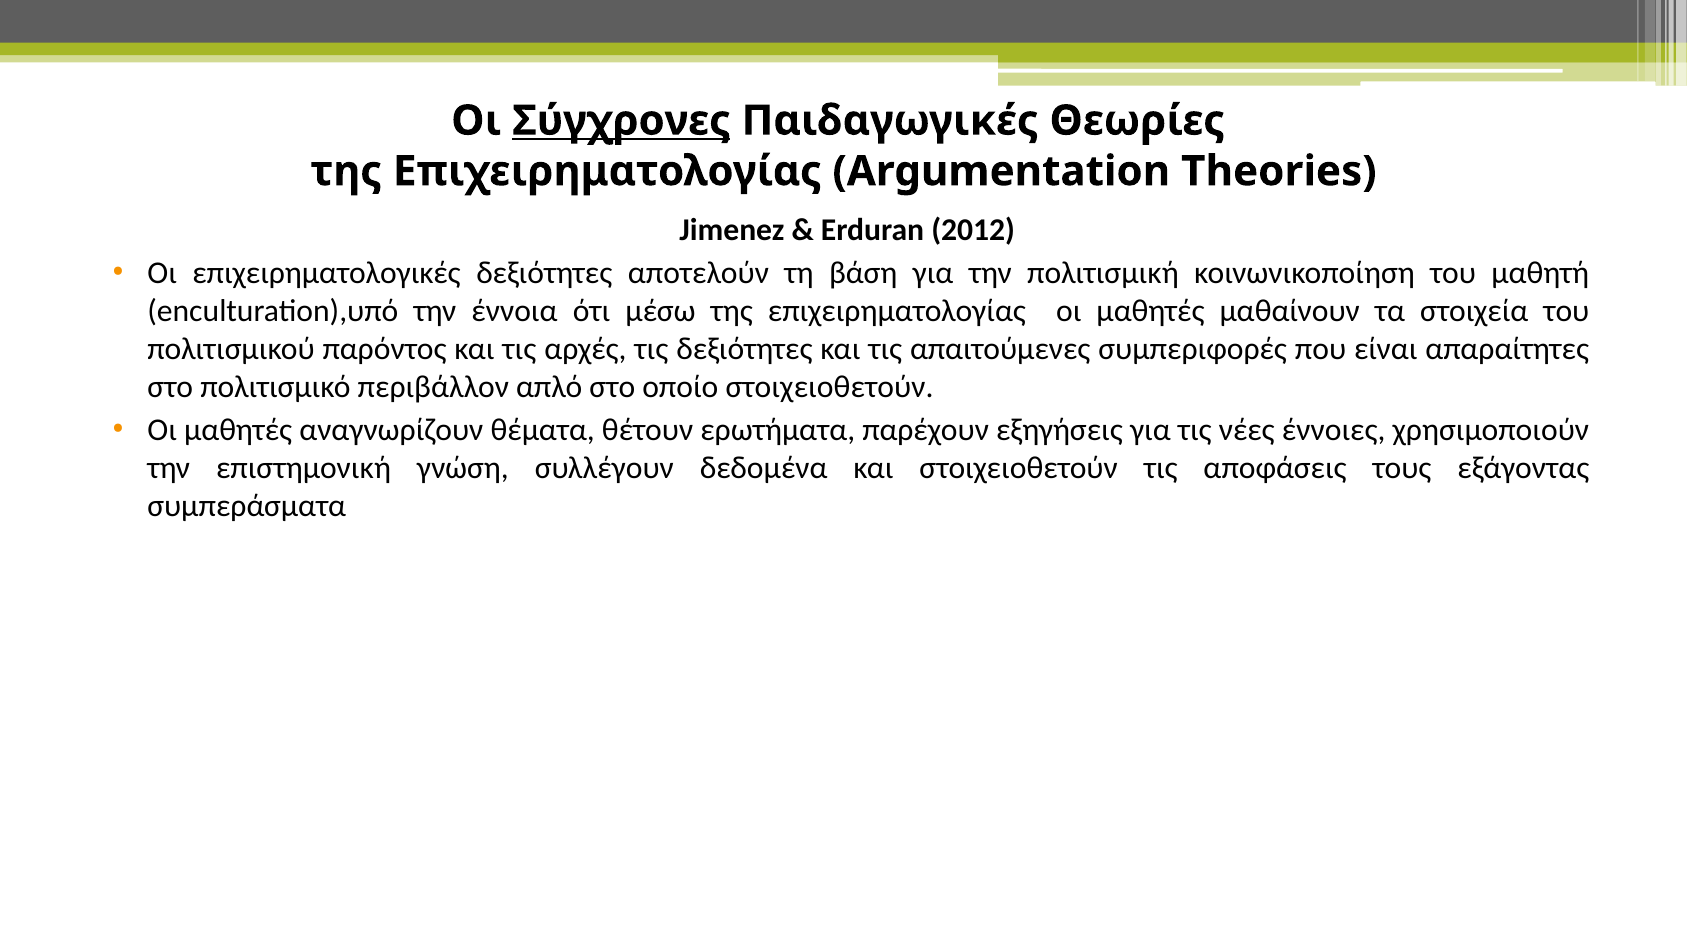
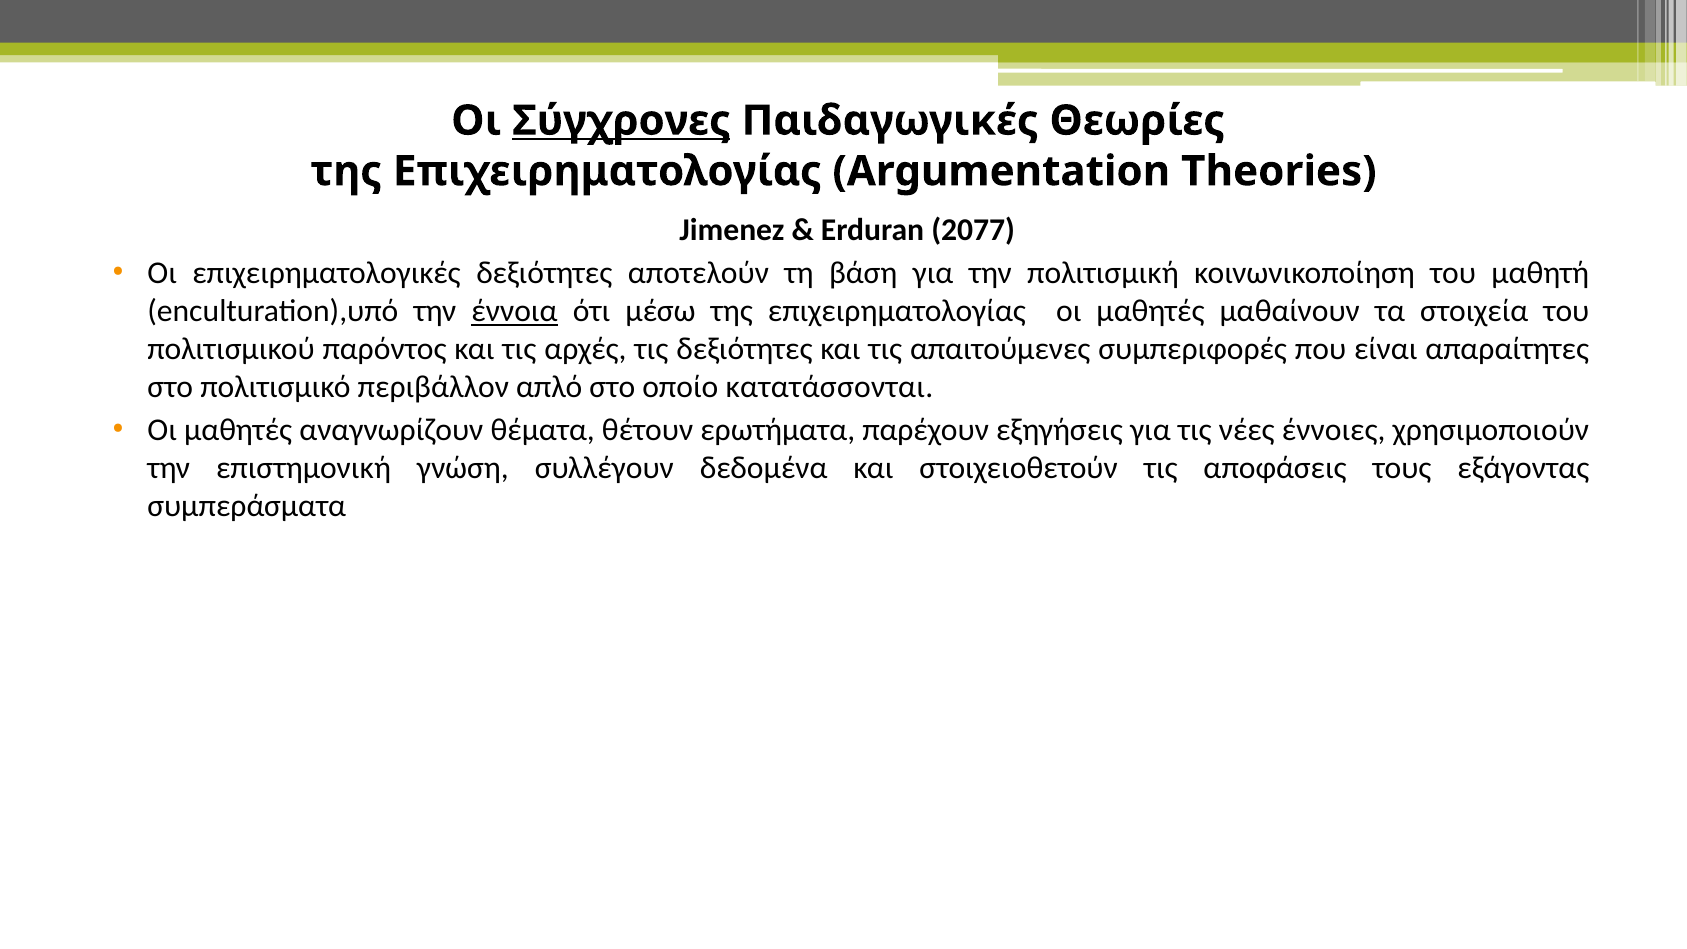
2012: 2012 -> 2077
έννοια underline: none -> present
οποίο στοιχειοθετούν: στοιχειοθετούν -> κατατάσσονται
